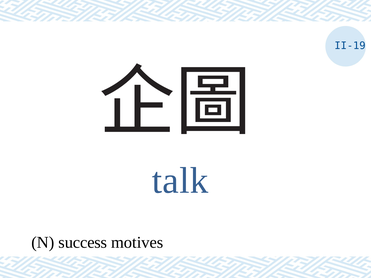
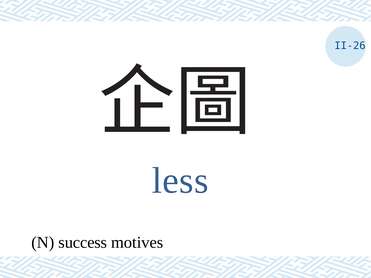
II-19: II-19 -> II-26
talk: talk -> less
